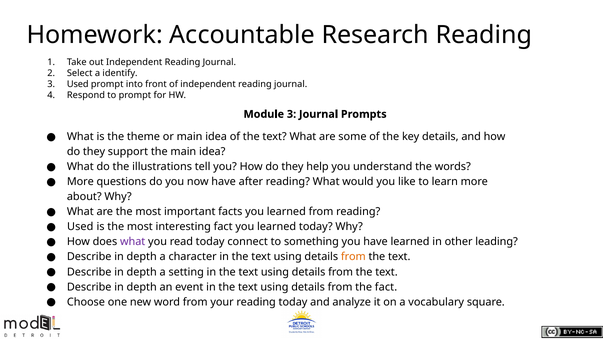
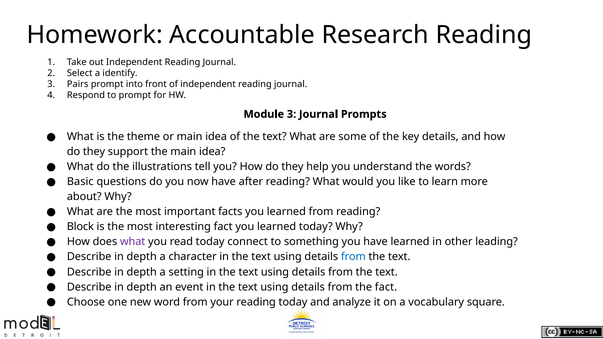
3 Used: Used -> Pairs
More at (80, 182): More -> Basic
Used at (80, 227): Used -> Block
from at (353, 257) colour: orange -> blue
